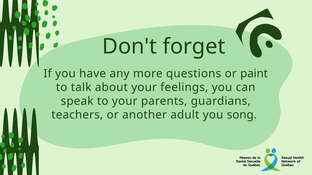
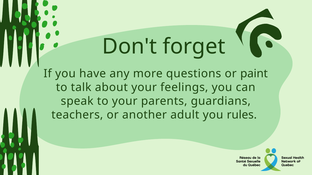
song: song -> rules
